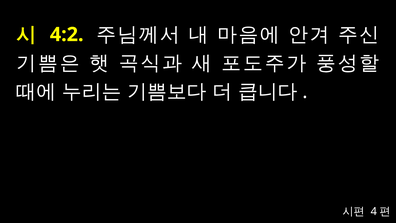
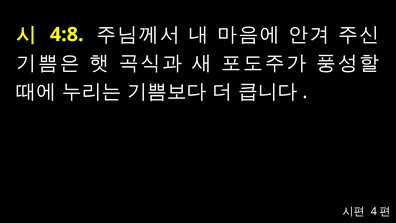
4:2: 4:2 -> 4:8
